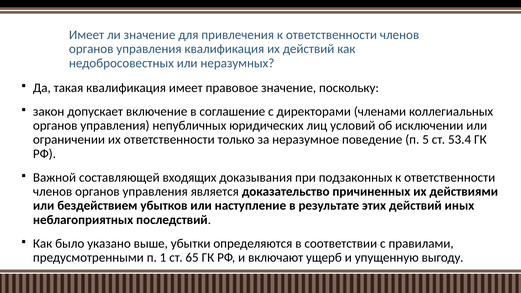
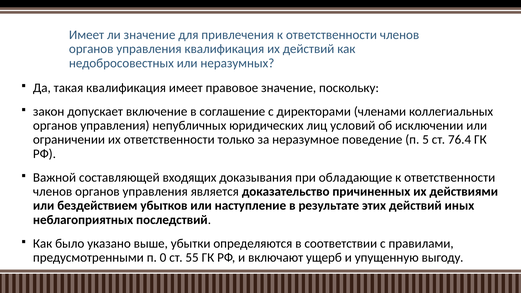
53.4: 53.4 -> 76.4
подзаконных: подзаконных -> обладающие
1: 1 -> 0
65: 65 -> 55
